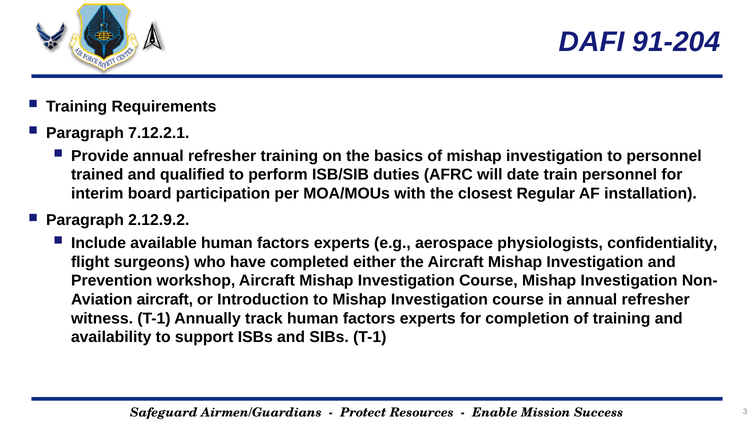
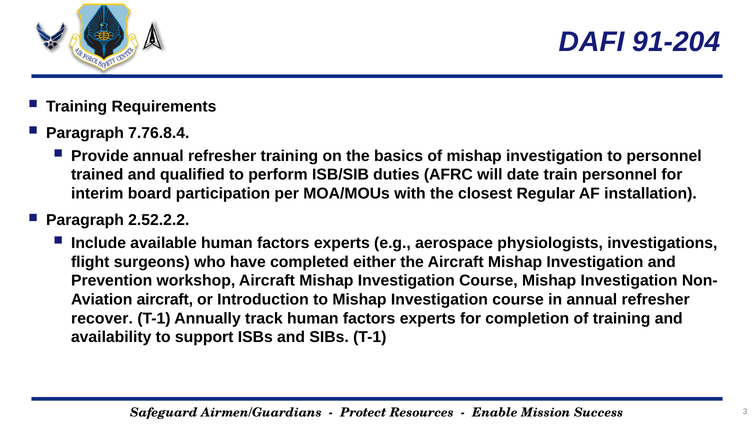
7.12.2.1: 7.12.2.1 -> 7.76.8.4
2.12.9.2: 2.12.9.2 -> 2.52.2.2
confidentiality: confidentiality -> investigations
witness: witness -> recover
